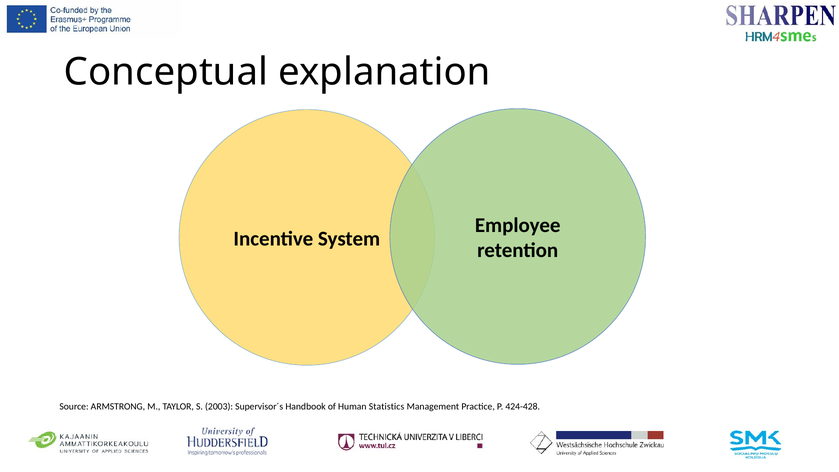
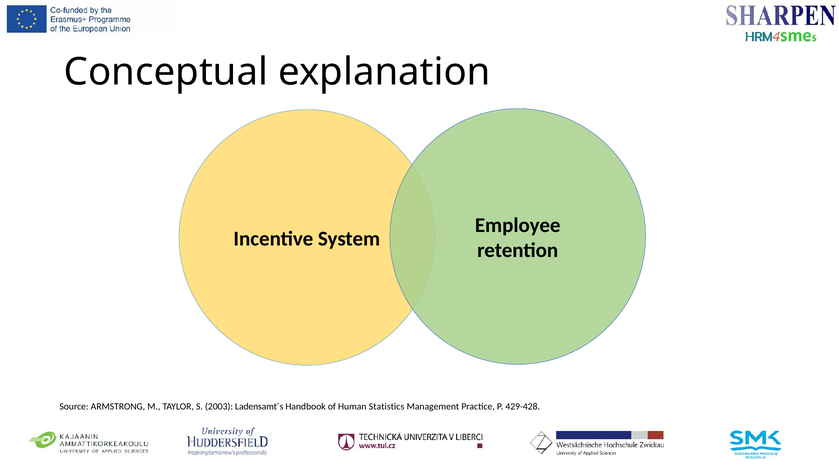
Supervisor´s: Supervisor´s -> Ladensamt´s
424-428: 424-428 -> 429-428
